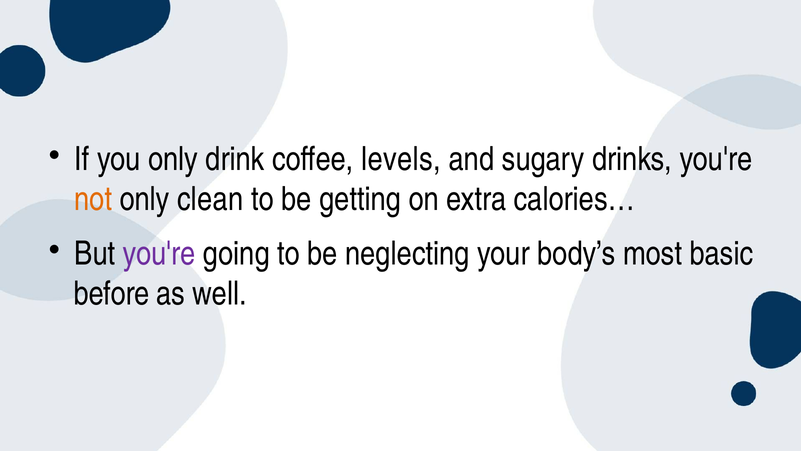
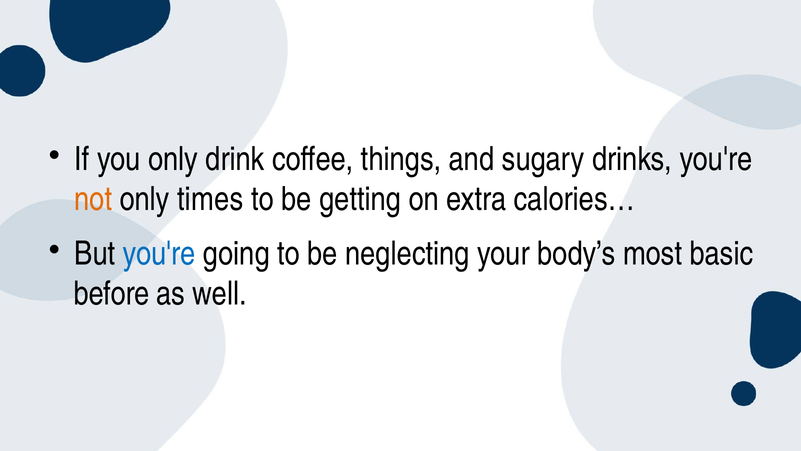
levels: levels -> things
clean: clean -> times
you're at (159, 253) colour: purple -> blue
